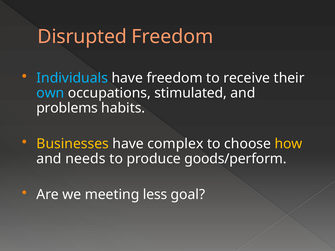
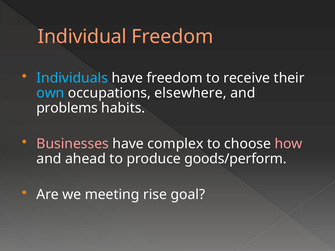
Disrupted: Disrupted -> Individual
stimulated: stimulated -> elsewhere
Businesses colour: yellow -> pink
how colour: yellow -> pink
needs: needs -> ahead
less: less -> rise
